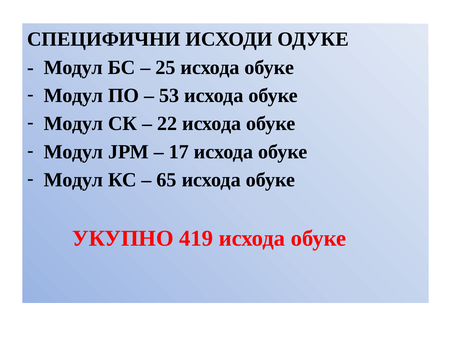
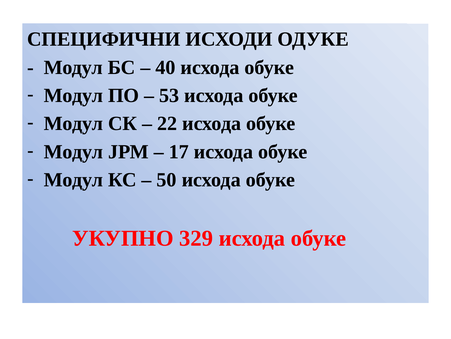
25: 25 -> 40
65: 65 -> 50
419: 419 -> 329
